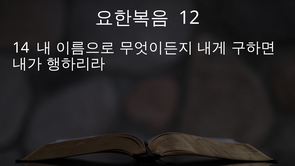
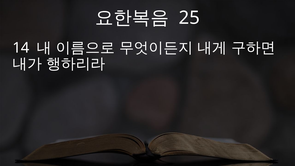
12: 12 -> 25
